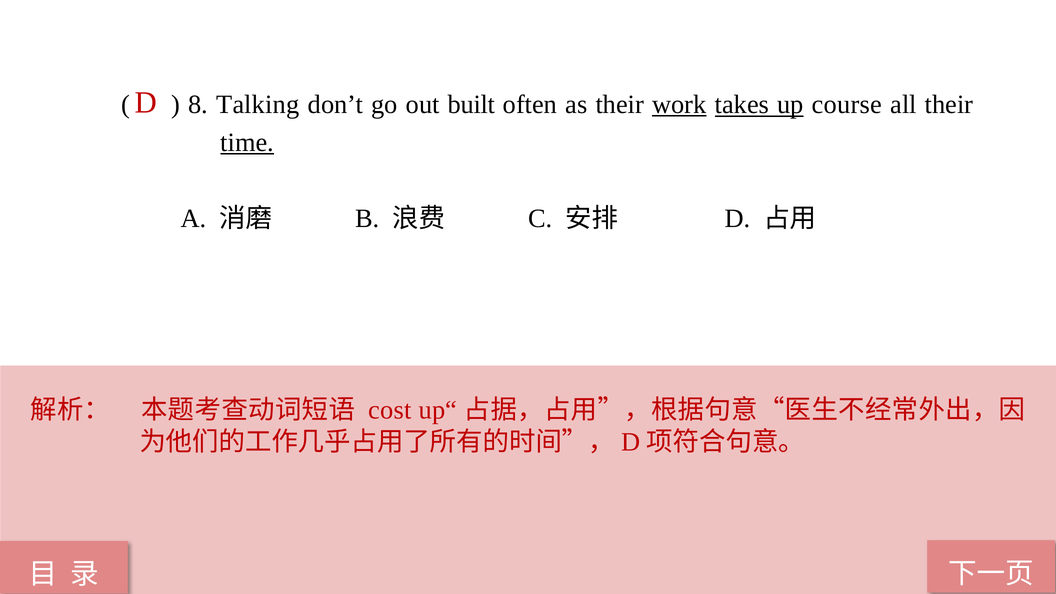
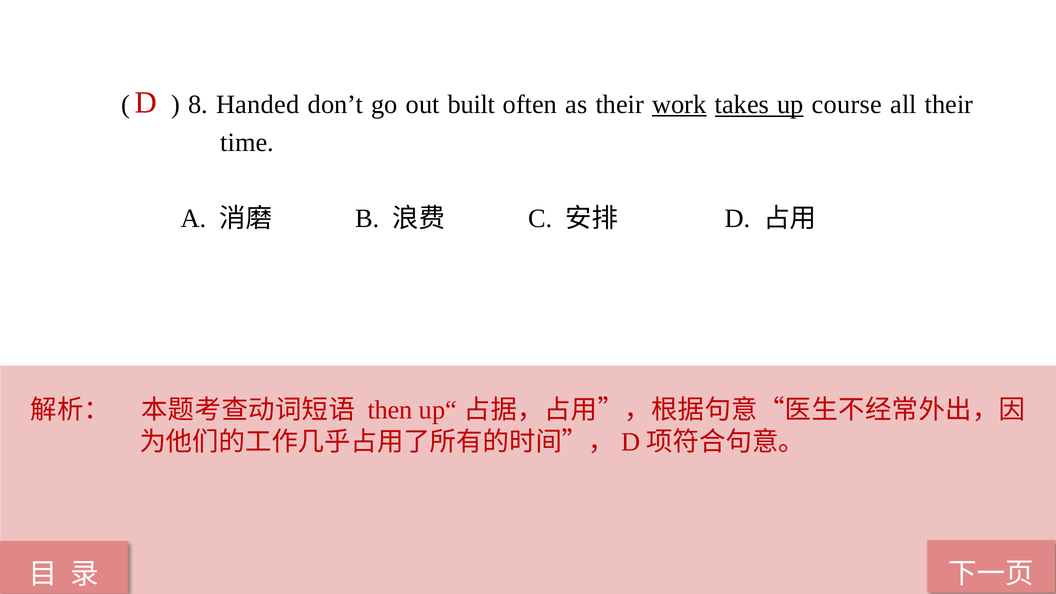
Talking: Talking -> Handed
time underline: present -> none
cost: cost -> then
